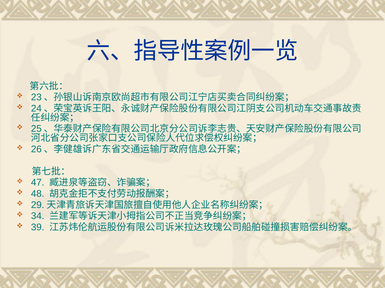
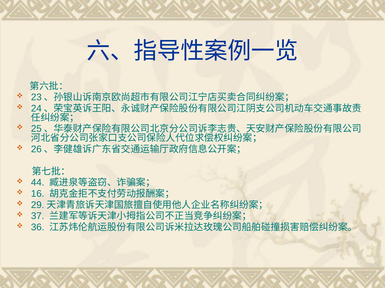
47: 47 -> 44
48: 48 -> 16
34: 34 -> 37
39: 39 -> 36
